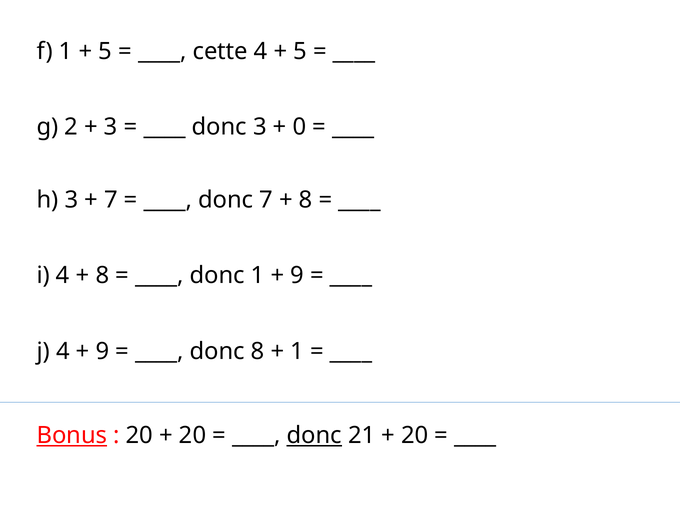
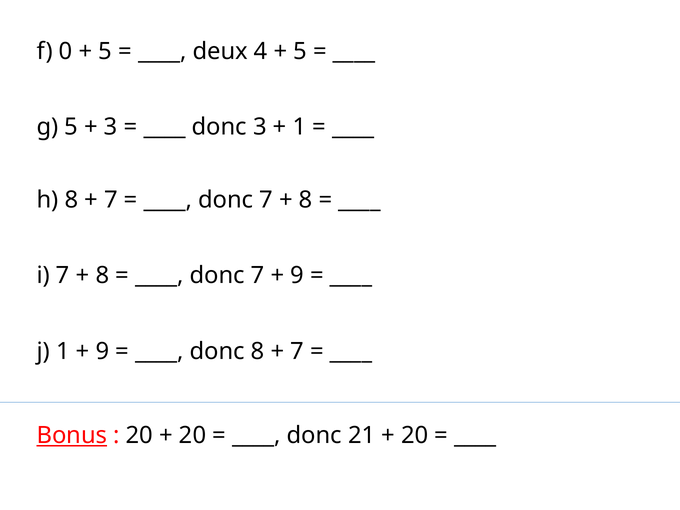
f 1: 1 -> 0
cette: cette -> deux
g 2: 2 -> 5
0 at (299, 127): 0 -> 1
h 3: 3 -> 8
i 4: 4 -> 7
1 at (258, 276): 1 -> 7
j 4: 4 -> 1
1 at (297, 351): 1 -> 7
donc at (314, 435) underline: present -> none
